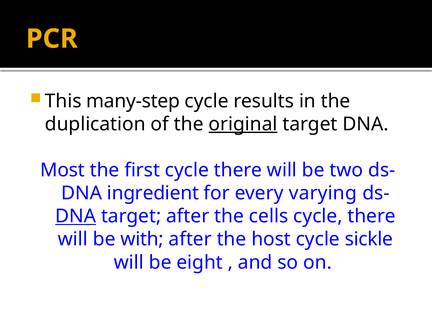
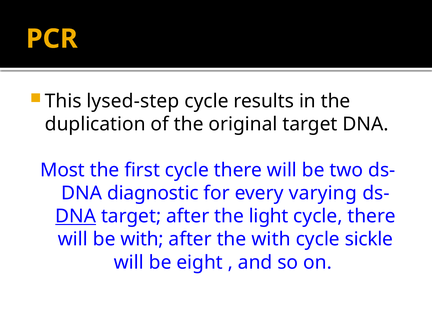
many-step: many-step -> lysed-step
original underline: present -> none
ingredient: ingredient -> diagnostic
cells: cells -> light
the host: host -> with
